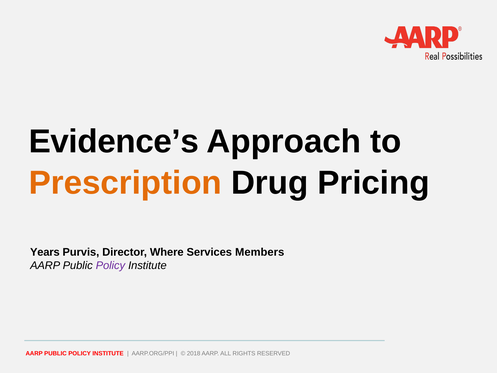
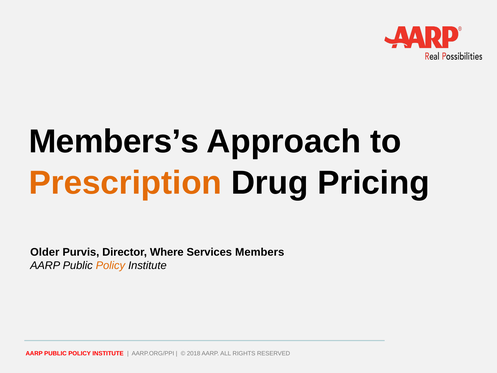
Evidence’s: Evidence’s -> Members’s
Years: Years -> Older
Policy at (110, 265) colour: purple -> orange
